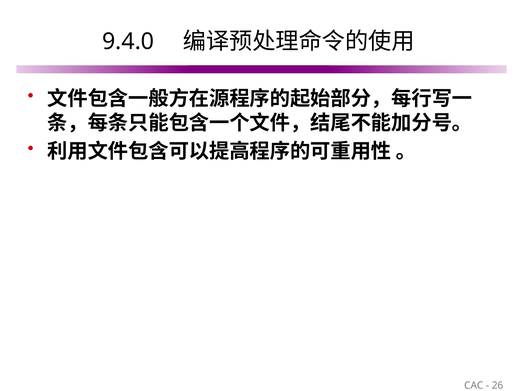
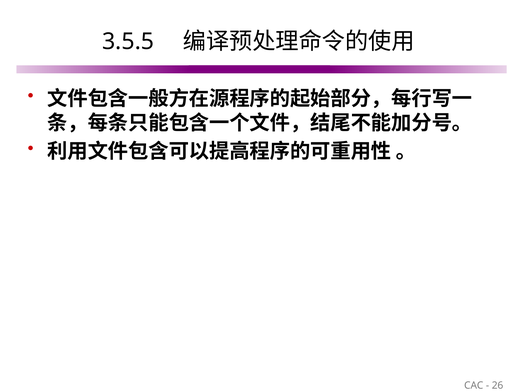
9.4.0: 9.4.0 -> 3.5.5
